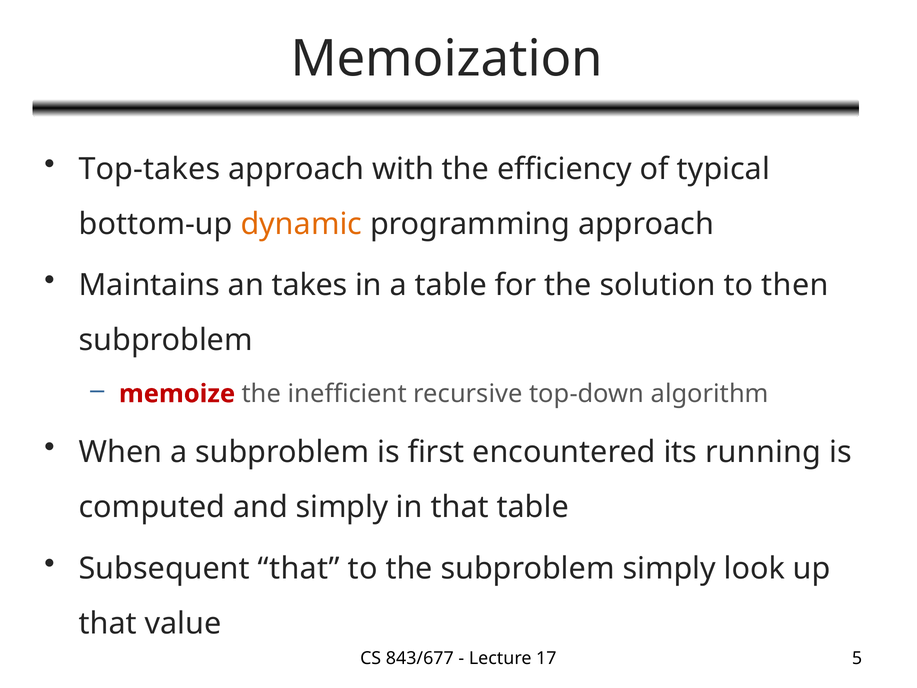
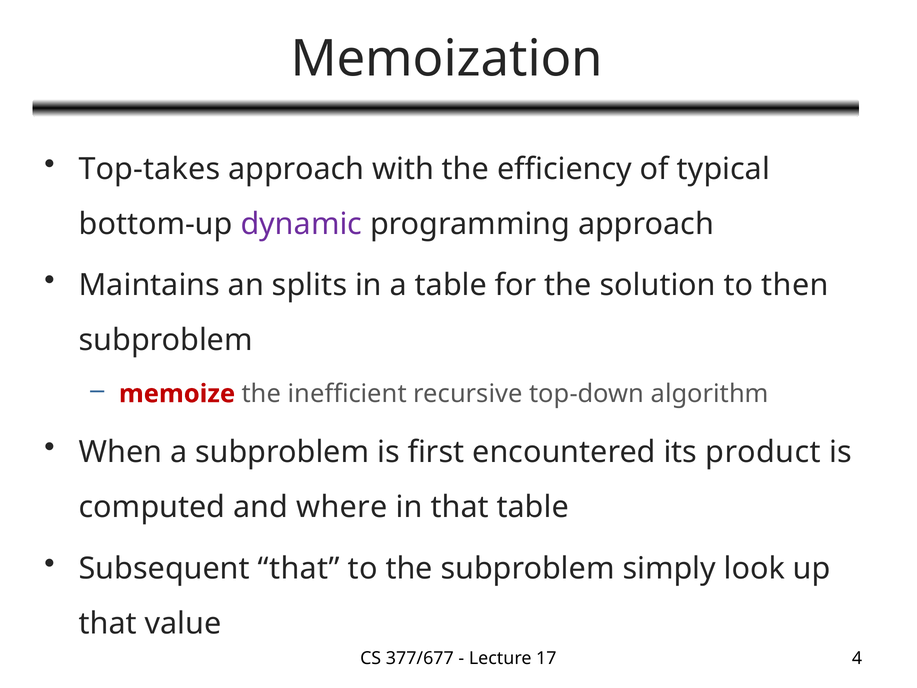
dynamic colour: orange -> purple
takes: takes -> splits
running: running -> product
and simply: simply -> where
843/677: 843/677 -> 377/677
5: 5 -> 4
